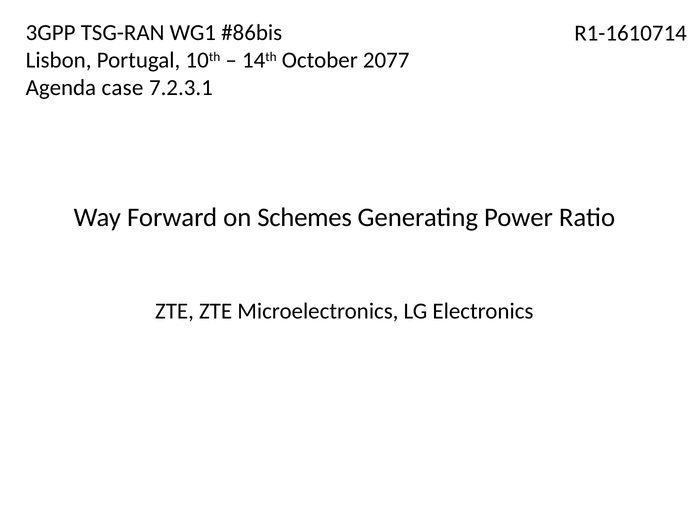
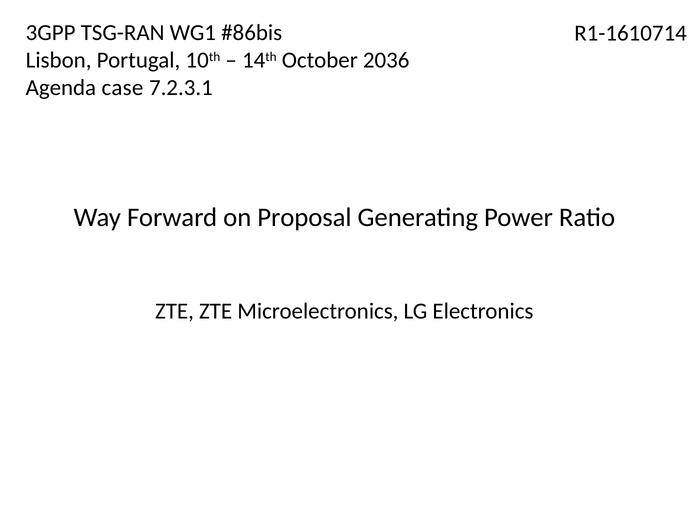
2077: 2077 -> 2036
Schemes: Schemes -> Proposal
